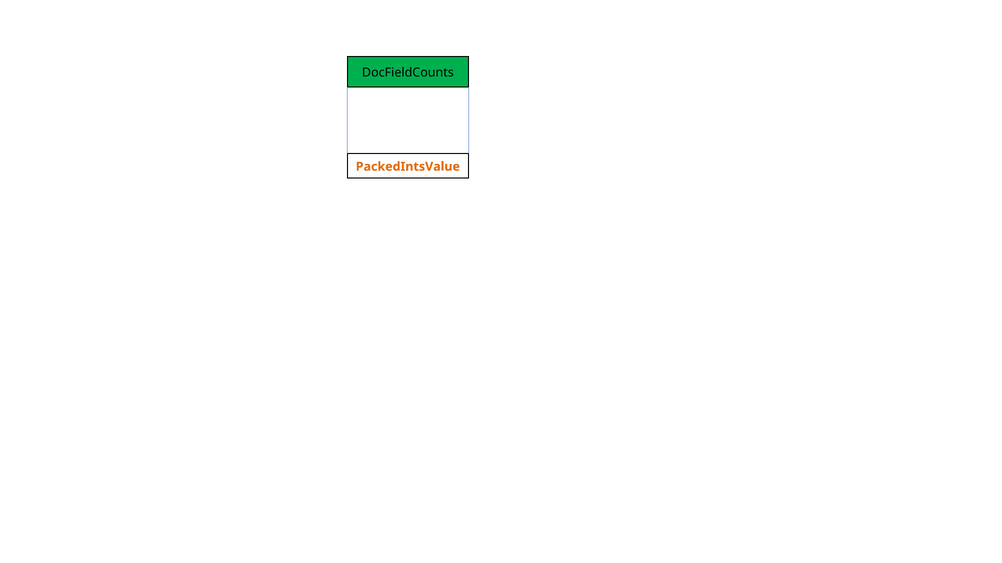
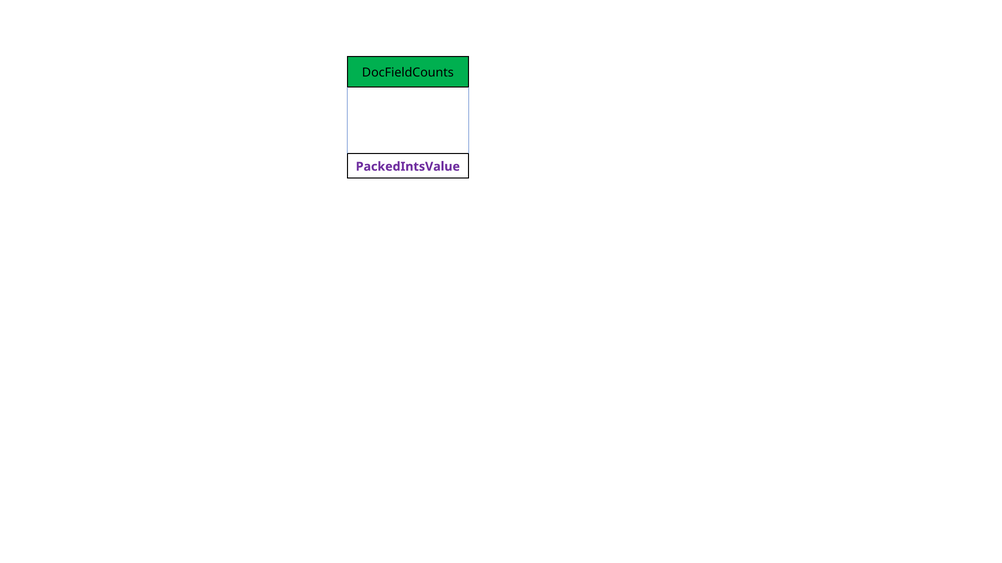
PackedIntsValue colour: orange -> purple
